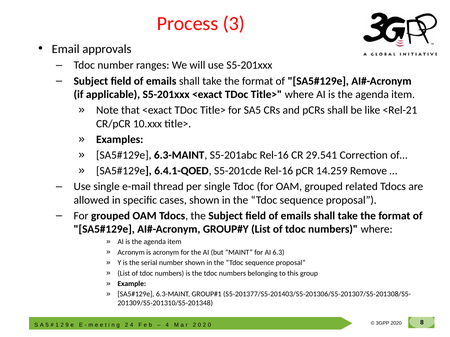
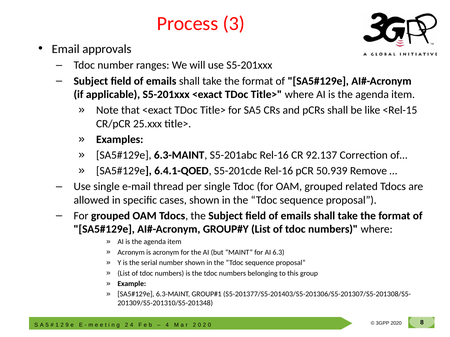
<Rel-21: <Rel-21 -> <Rel-15
10.xxx: 10.xxx -> 25.xxx
29.541: 29.541 -> 92.137
14.259: 14.259 -> 50.939
